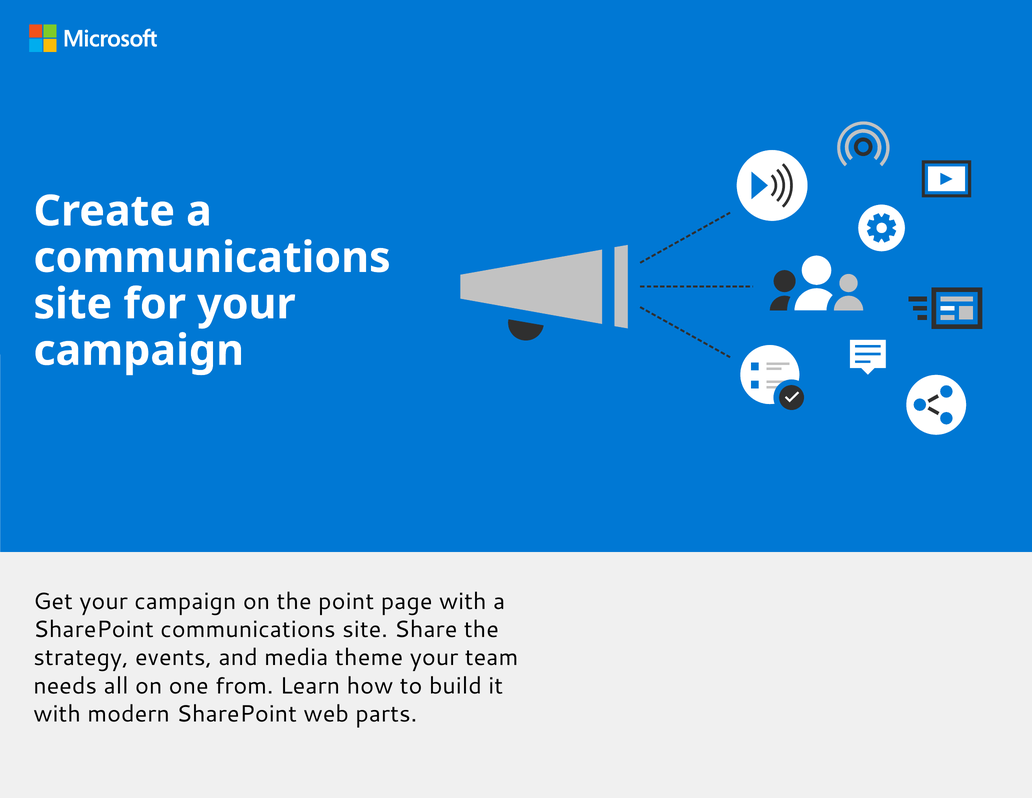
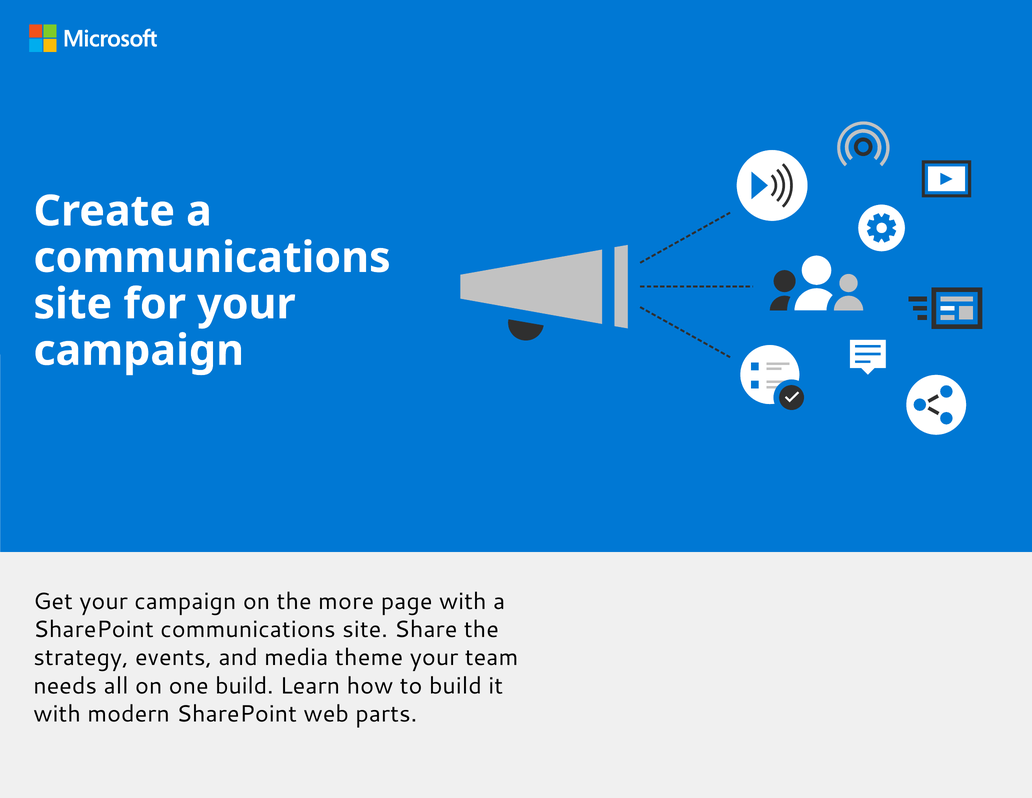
point: point -> more
one from: from -> build
